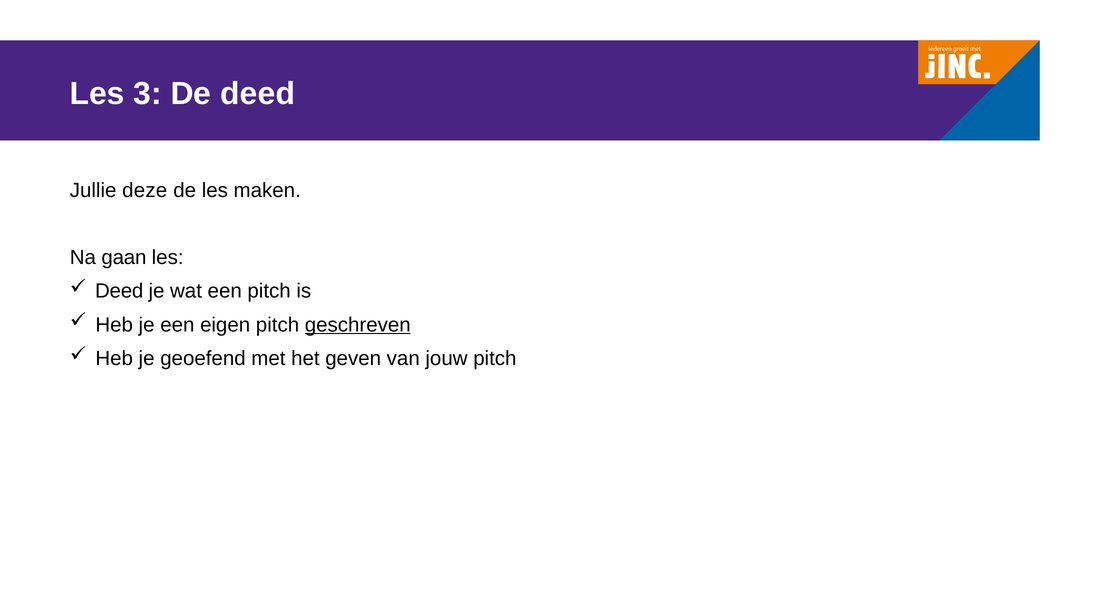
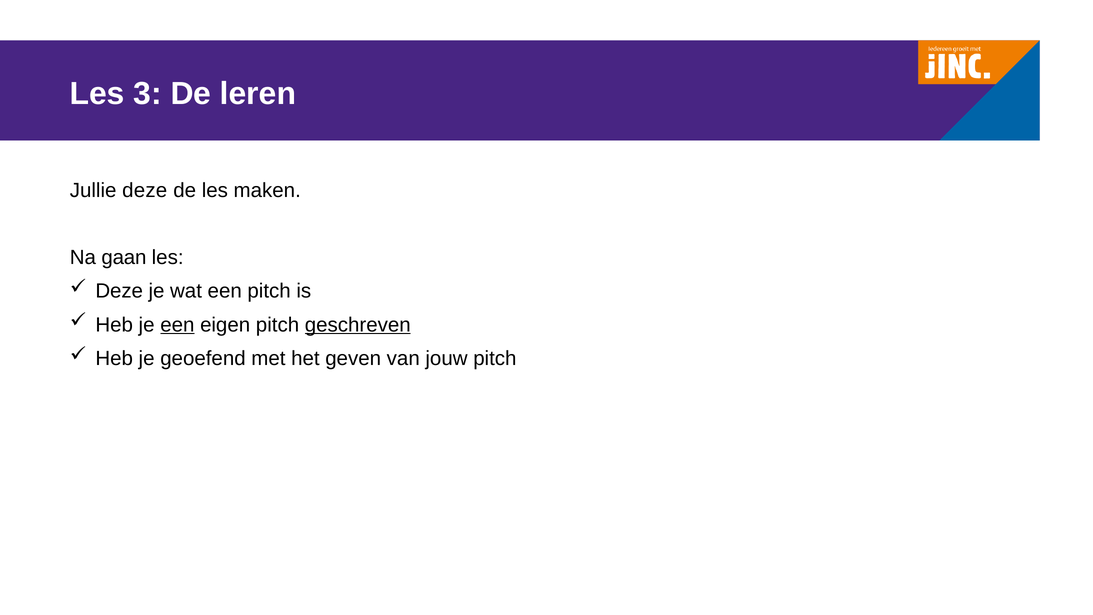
De deed: deed -> leren
Deed at (119, 291): Deed -> Deze
een at (177, 325) underline: none -> present
